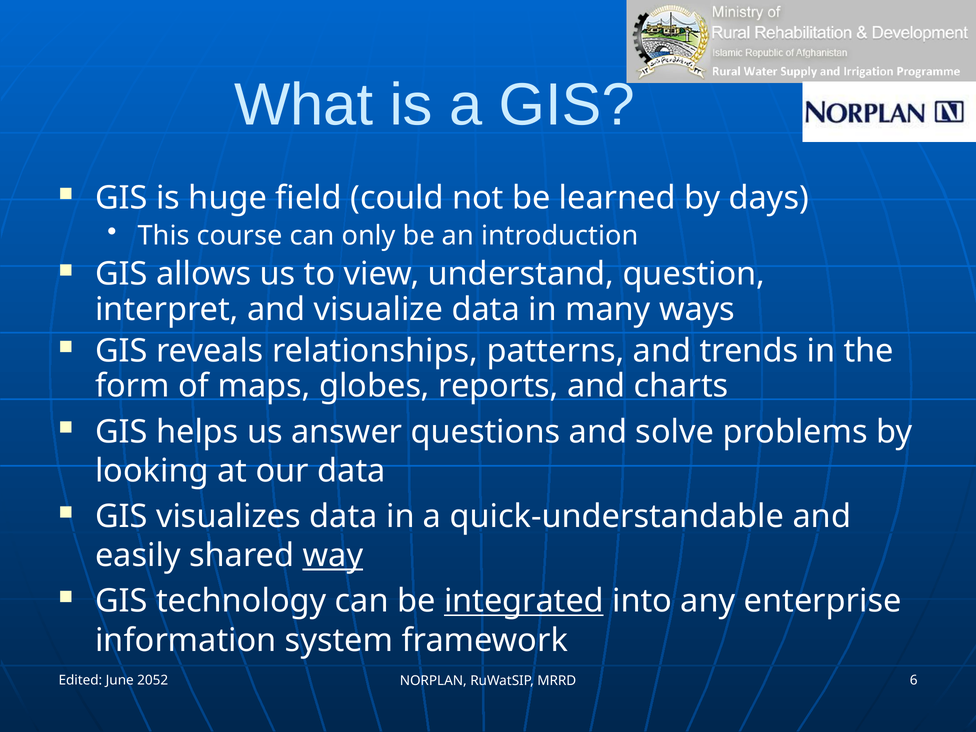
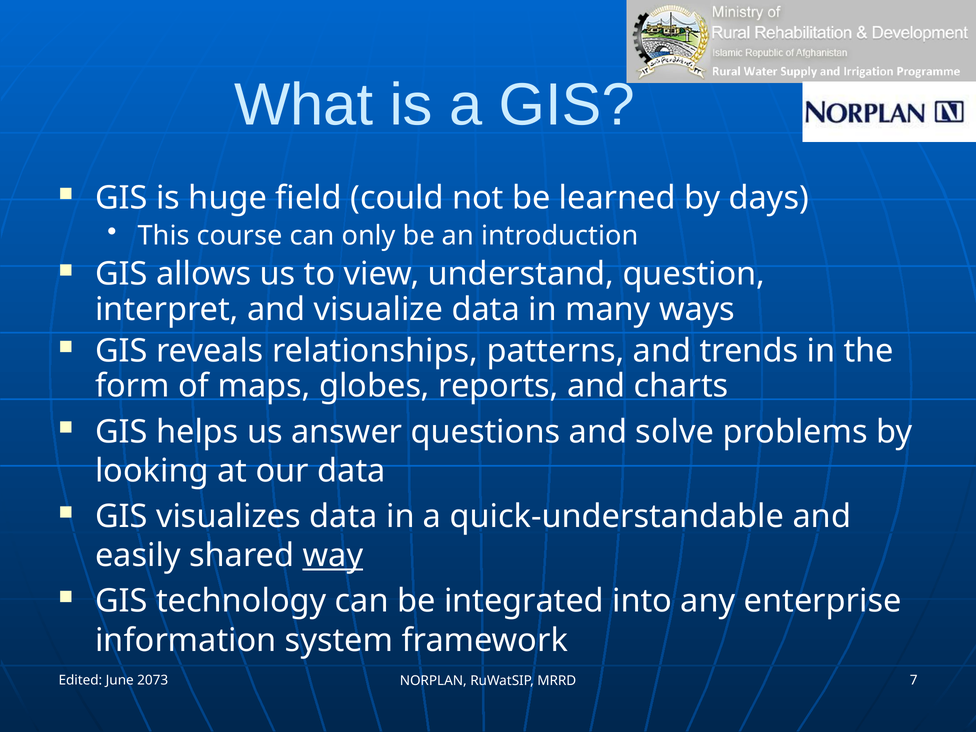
integrated underline: present -> none
2052: 2052 -> 2073
6: 6 -> 7
